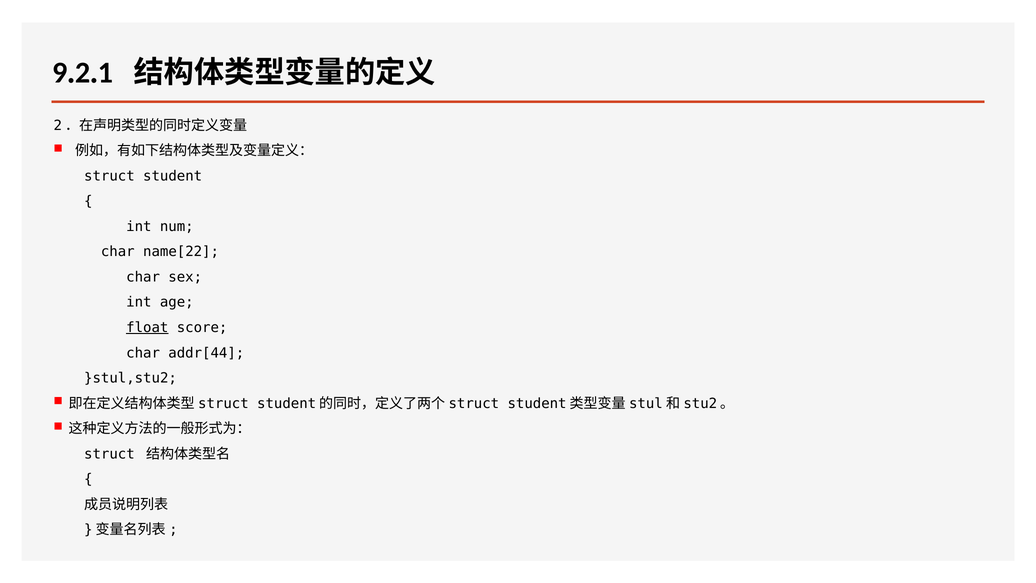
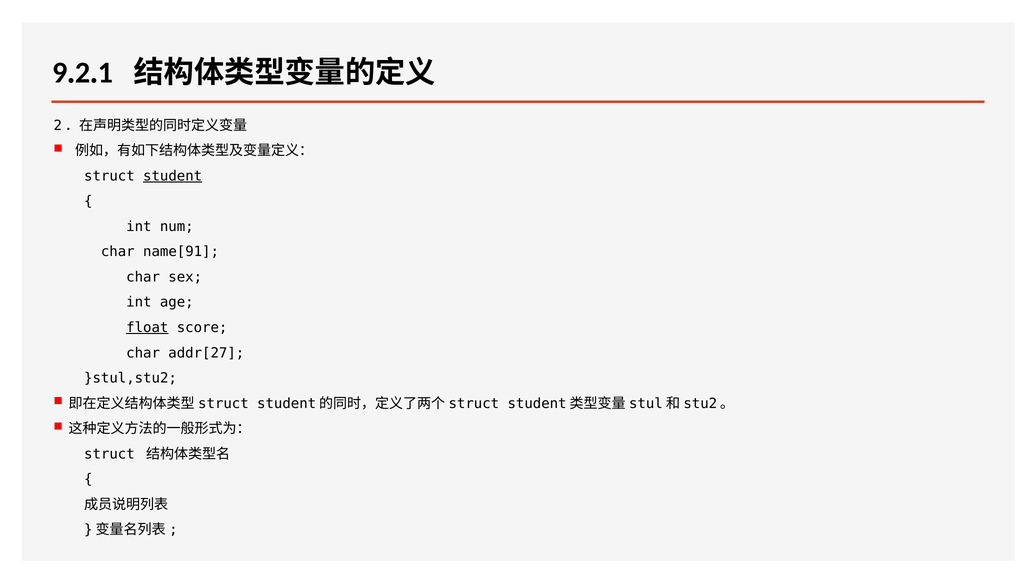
student underline: none -> present
name[22: name[22 -> name[91
addr[44: addr[44 -> addr[27
